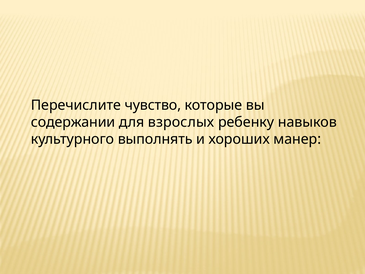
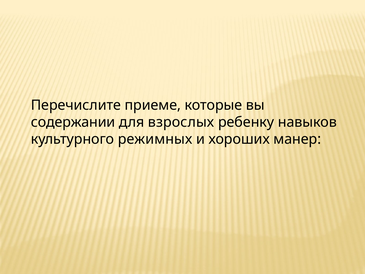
чувство: чувство -> приеме
выполнять: выполнять -> режимных
